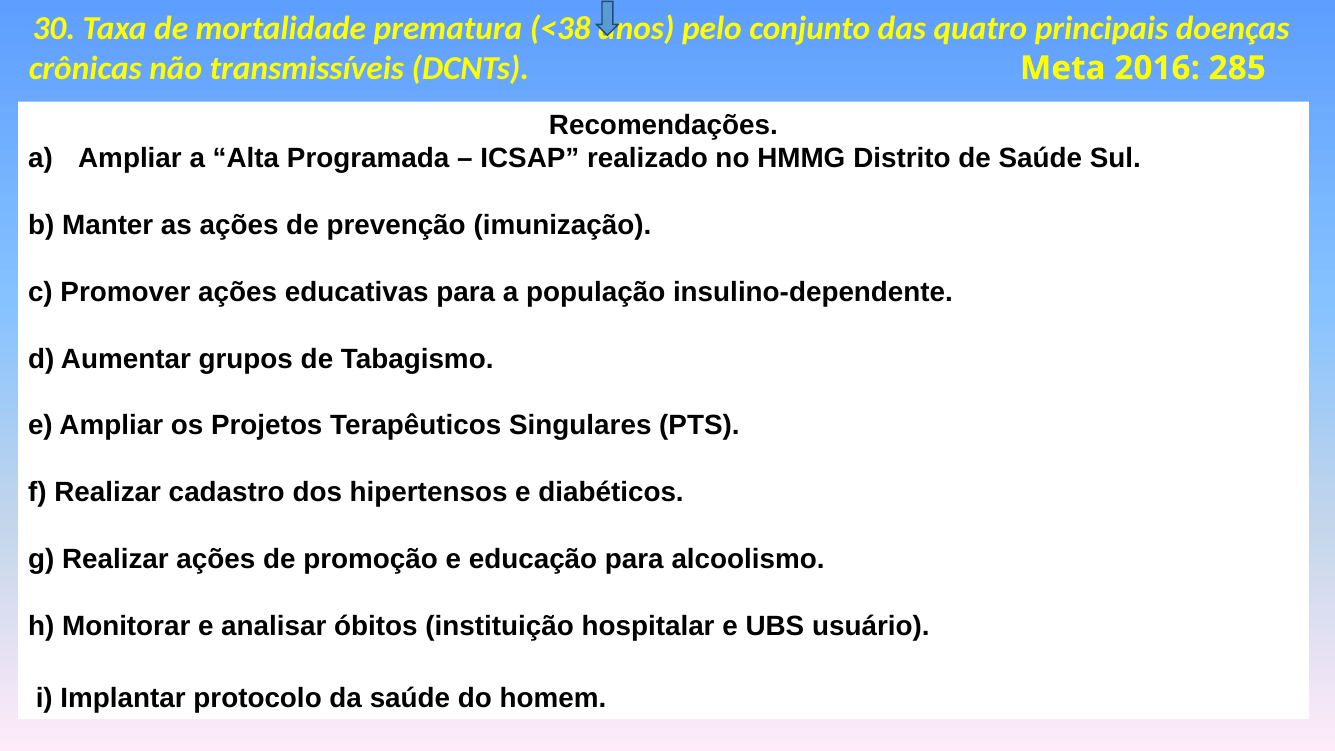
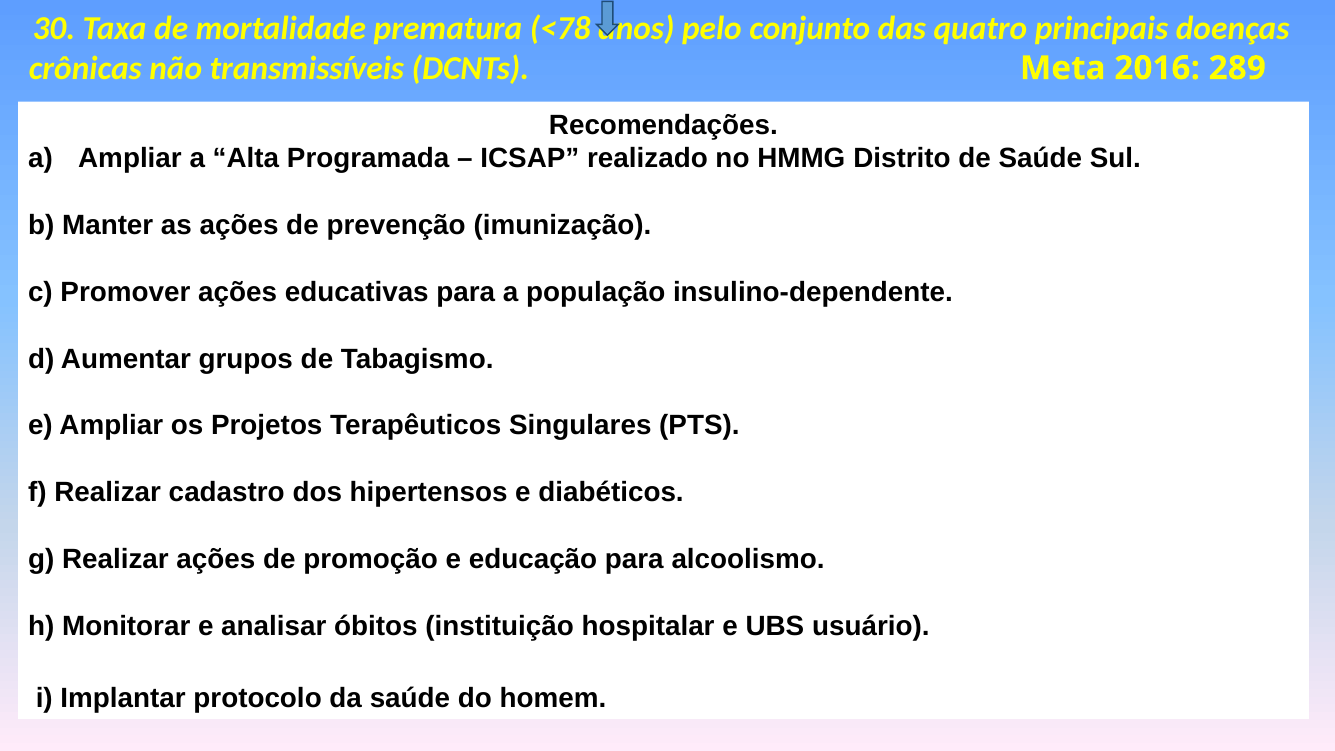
<38: <38 -> <78
285: 285 -> 289
